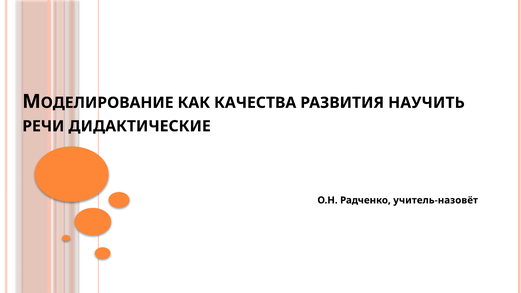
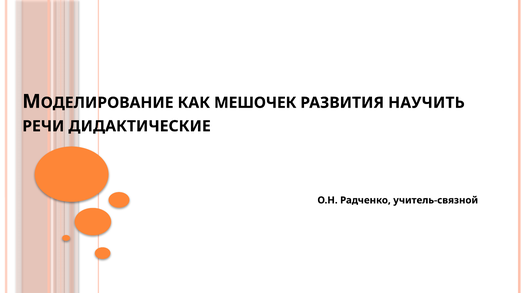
КАЧЕСТВА: КАЧЕСТВА -> МЕШОЧЕК
учитель-назовёт: учитель-назовёт -> учитель-связной
